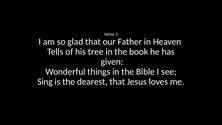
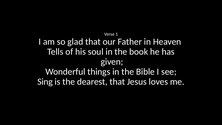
tree: tree -> soul
